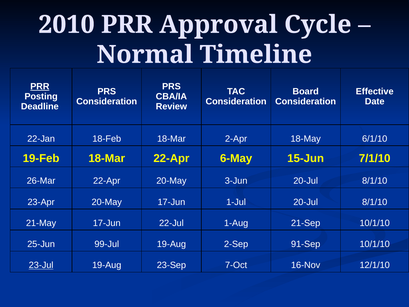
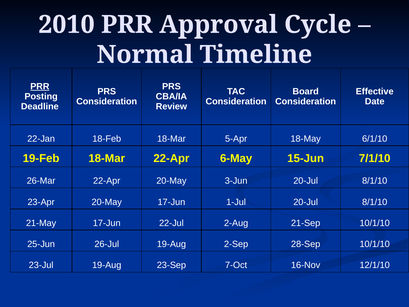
2-Apr: 2-Apr -> 5-Apr
1-Aug: 1-Aug -> 2-Aug
99-Jul: 99-Jul -> 26-Jul
91-Sep: 91-Sep -> 28-Sep
23-Jul underline: present -> none
